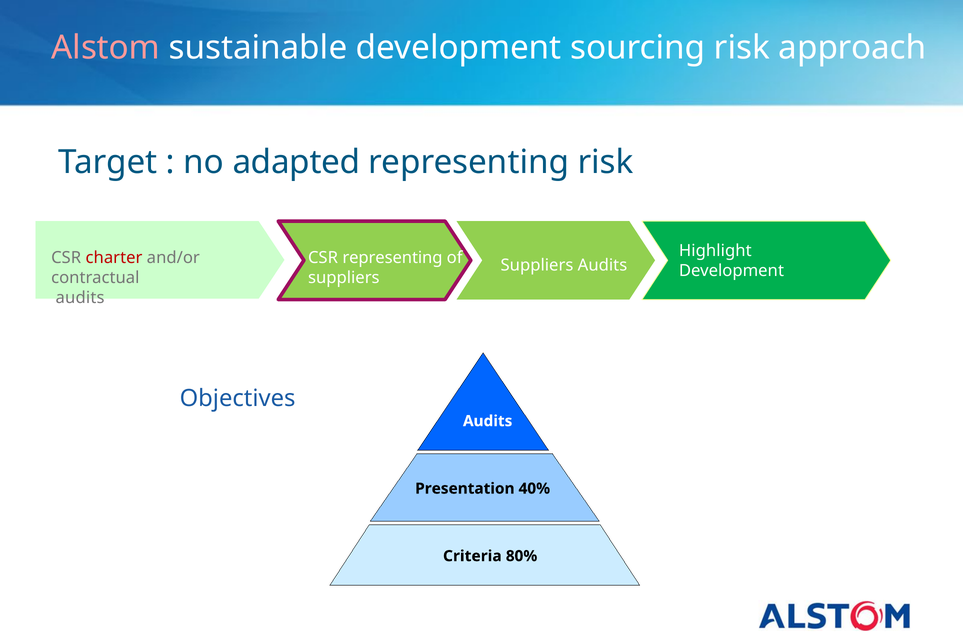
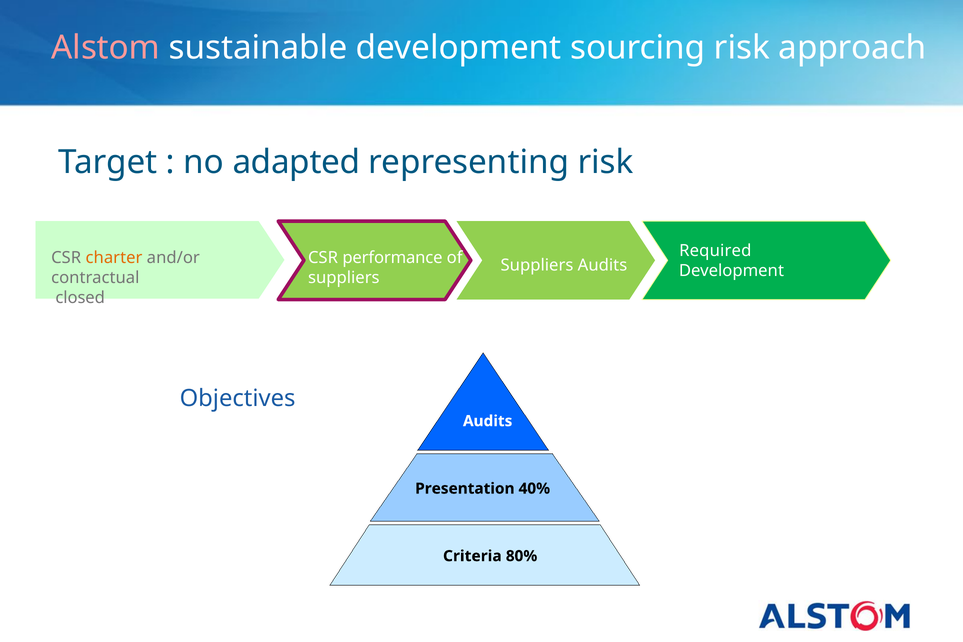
Highlight: Highlight -> Required
charter colour: red -> orange
CSR representing: representing -> performance
audits at (80, 298): audits -> closed
